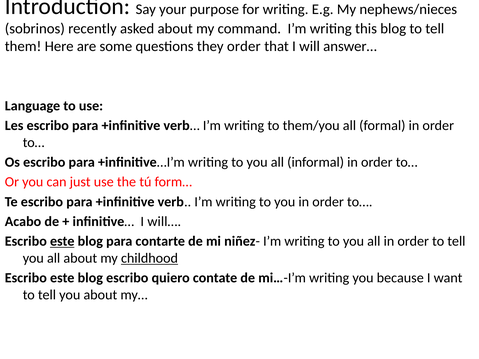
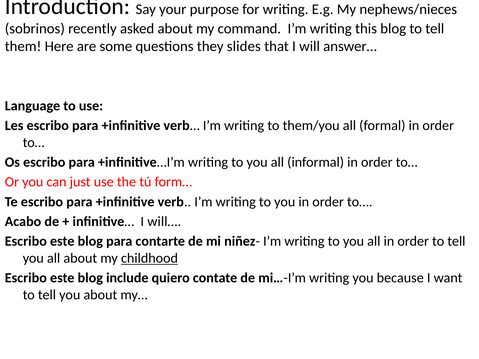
they order: order -> slides
este at (62, 241) underline: present -> none
blog escribo: escribo -> include
